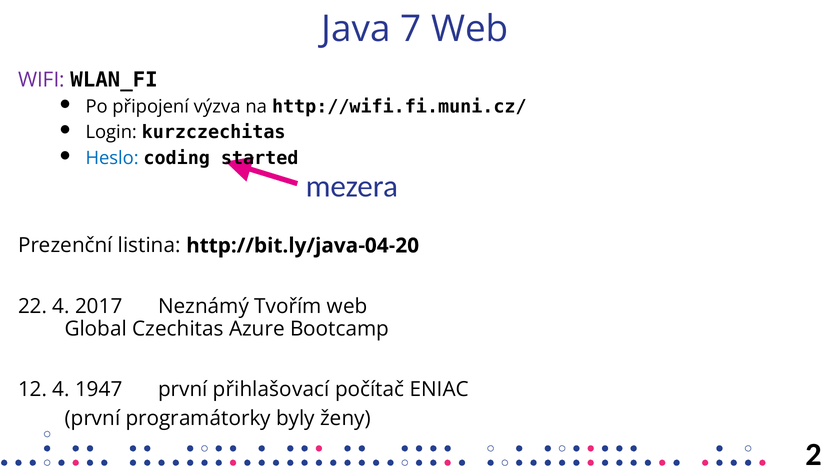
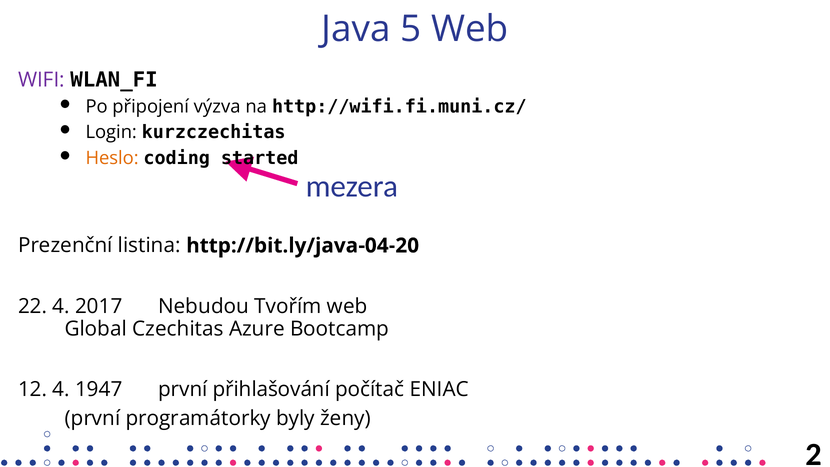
7: 7 -> 5
Heslo colour: blue -> orange
Neznámý: Neznámý -> Nebudou
přihlašovací: přihlašovací -> přihlašování
